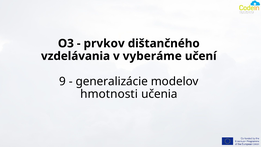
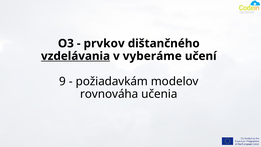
vzdelávania underline: none -> present
generalizácie: generalizácie -> požiadavkám
hmotnosti: hmotnosti -> rovnováha
